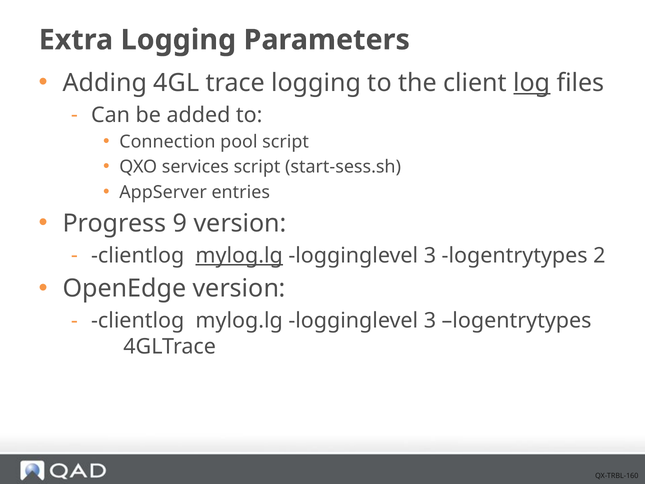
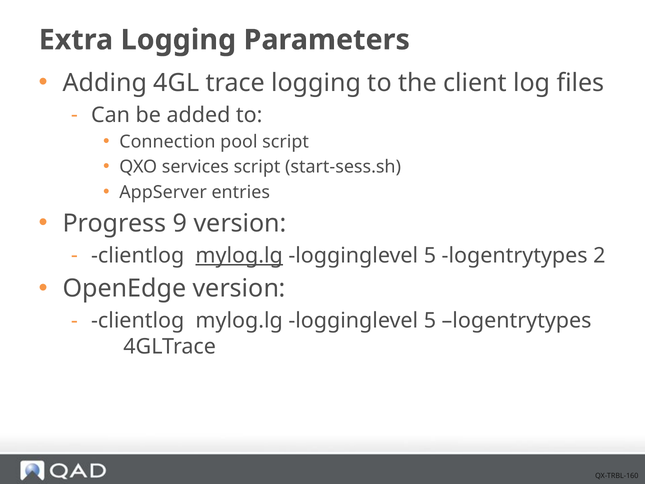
log underline: present -> none
3 at (430, 255): 3 -> 5
3 at (430, 321): 3 -> 5
